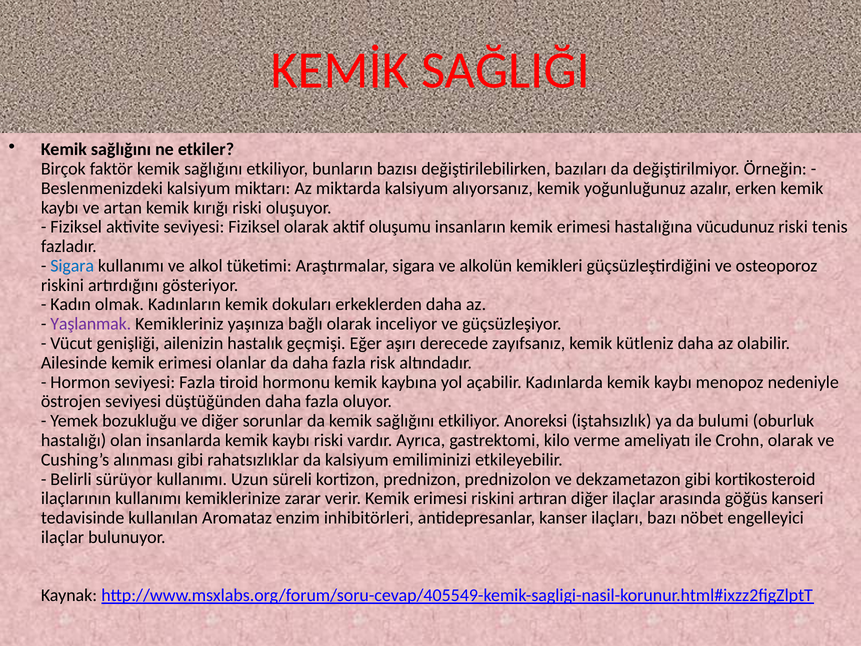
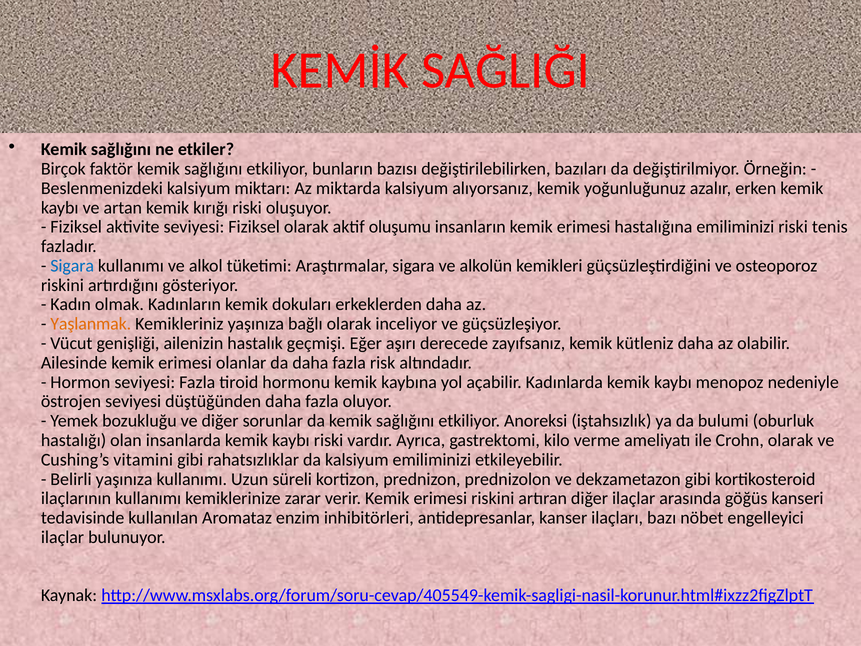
hastalığına vücudunuz: vücudunuz -> emiliminizi
Yaşlanmak colour: purple -> orange
alınması: alınması -> vitamini
Belirli sürüyor: sürüyor -> yaşınıza
